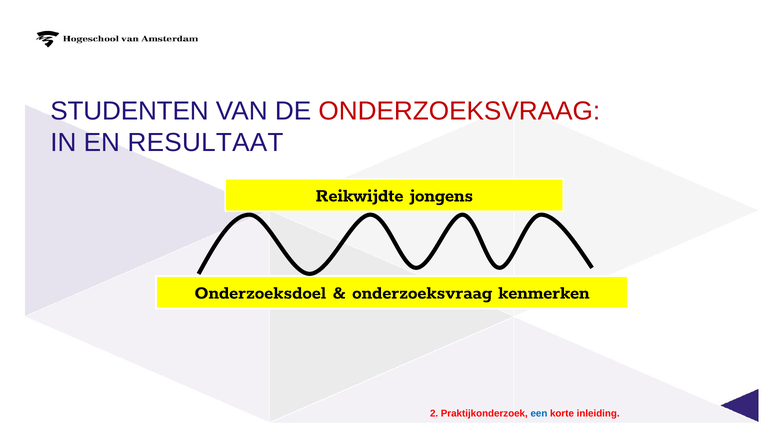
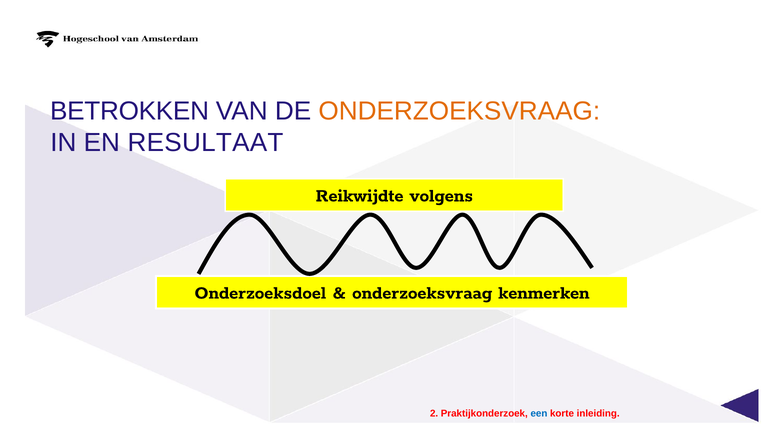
STUDENTEN: STUDENTEN -> BETROKKEN
ONDERZOEKSVRAAG at (459, 111) colour: red -> orange
jongens: jongens -> volgens
